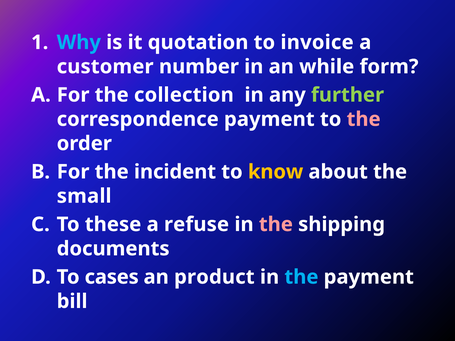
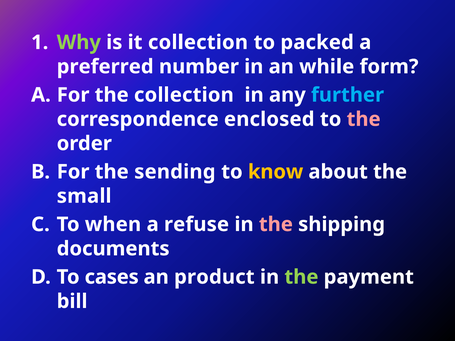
Why colour: light blue -> light green
it quotation: quotation -> collection
invoice: invoice -> packed
customer: customer -> preferred
further colour: light green -> light blue
correspondence payment: payment -> enclosed
incident: incident -> sending
these: these -> when
the at (301, 277) colour: light blue -> light green
